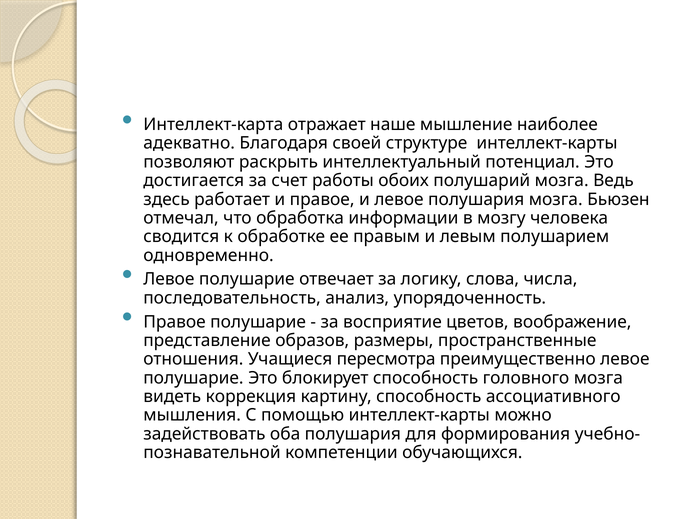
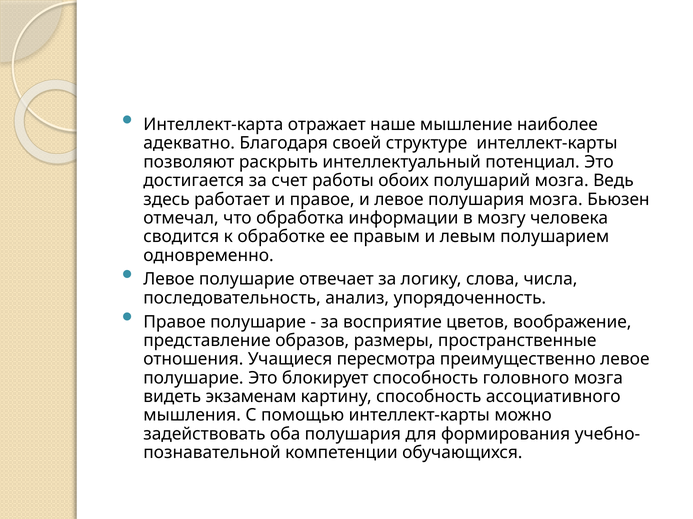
коррекция: коррекция -> экзаменам
